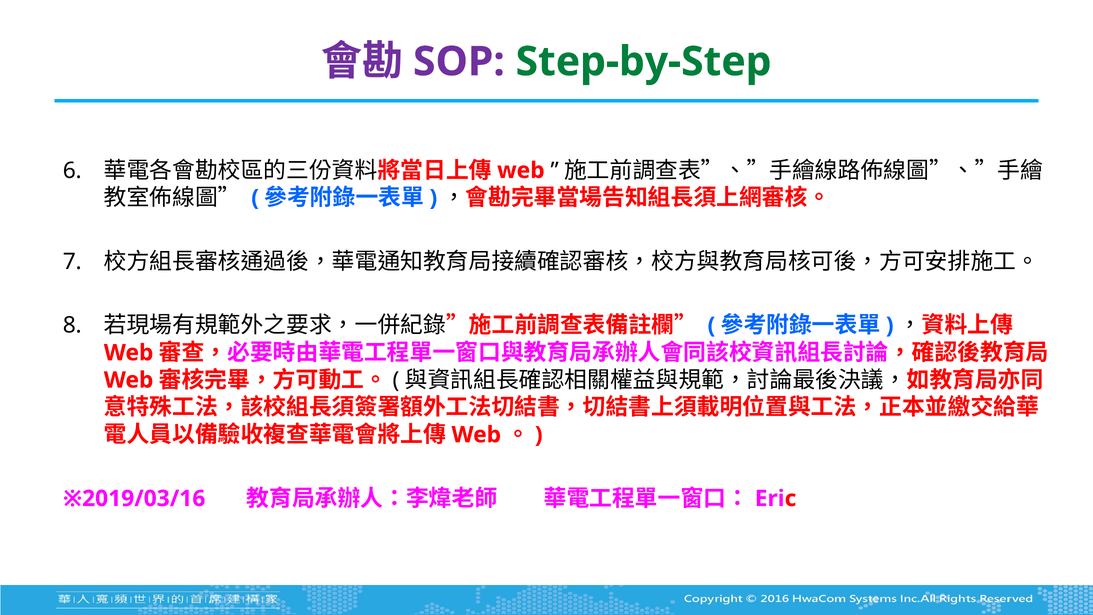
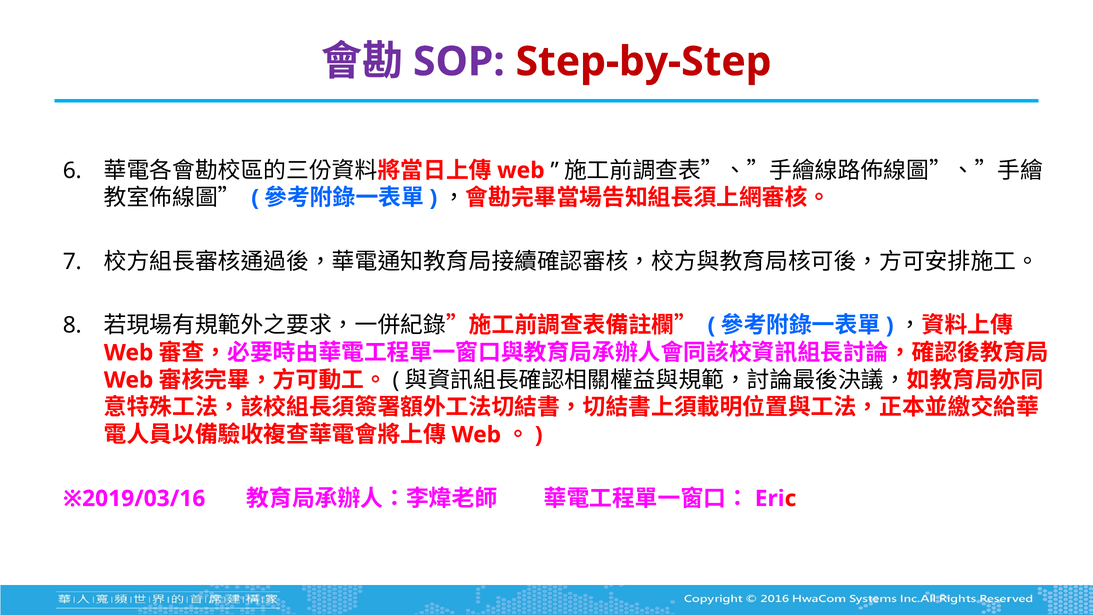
Step-by-Step colour: green -> red
